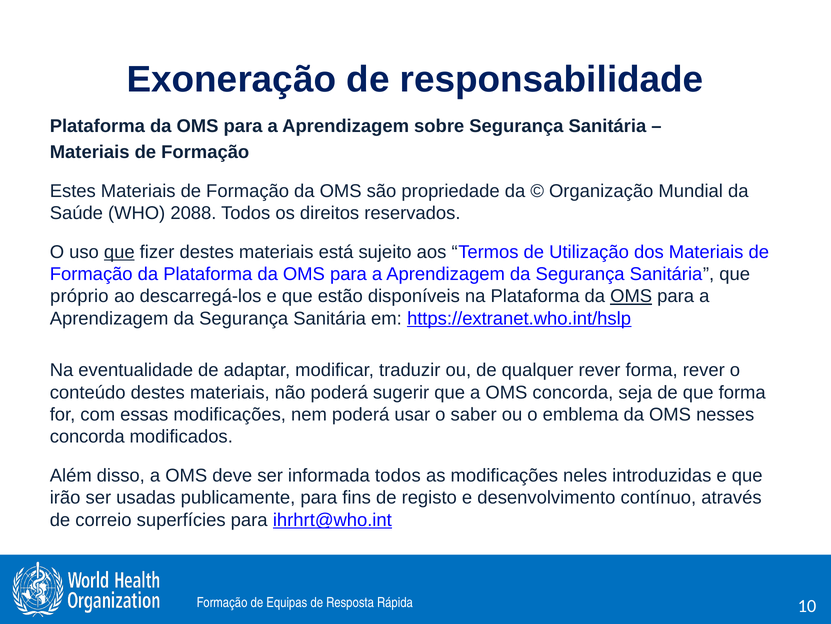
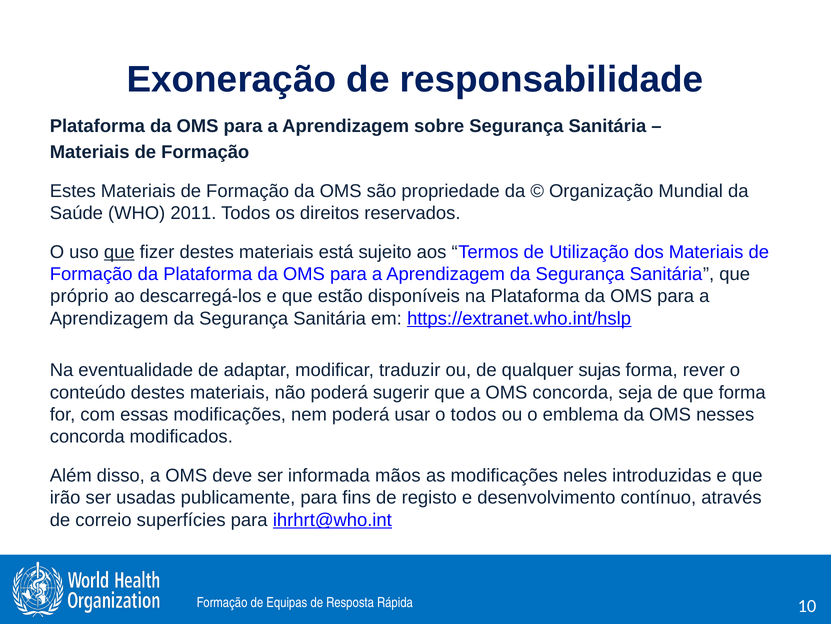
2088: 2088 -> 2011
OMS at (631, 296) underline: present -> none
qualquer rever: rever -> sujas
o saber: saber -> todos
informada todos: todos -> mãos
